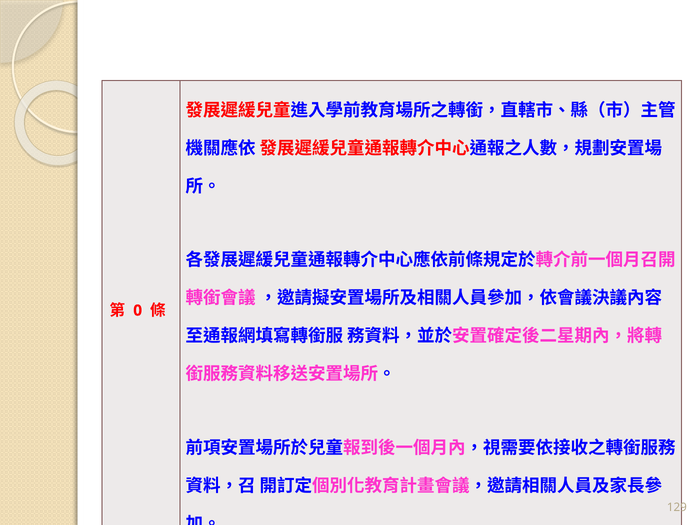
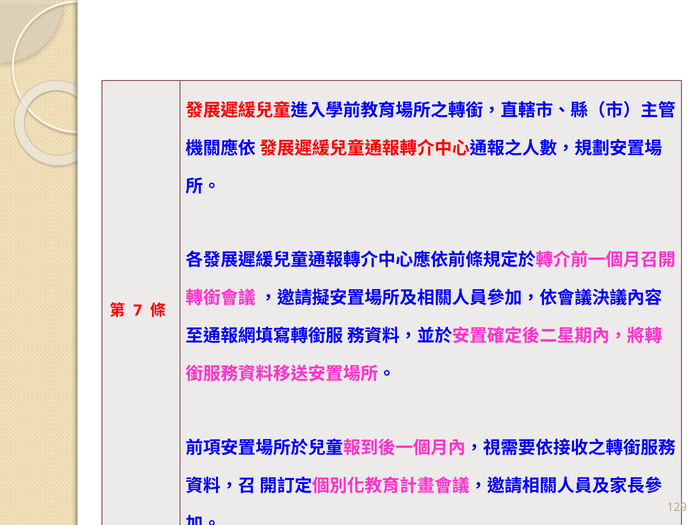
0: 0 -> 7
